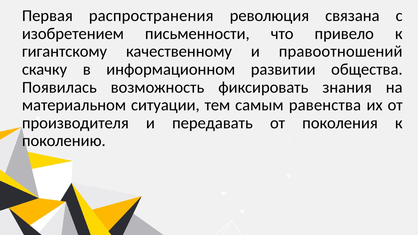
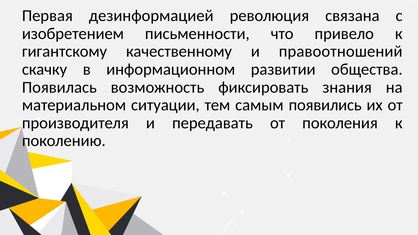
распространения: распространения -> дезинформацией
равенства: равенства -> появились
